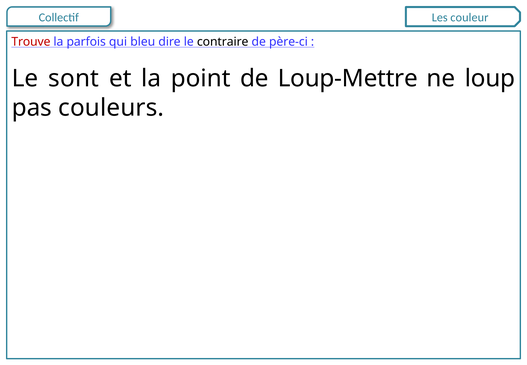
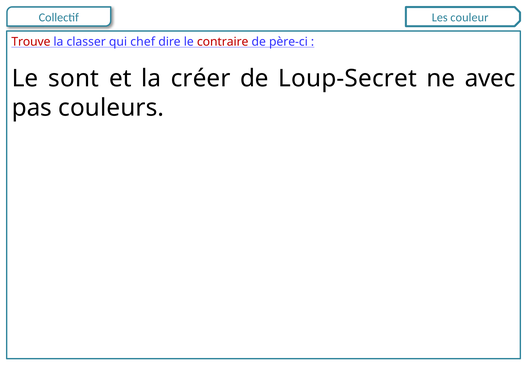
parfois: parfois -> classer
bleu: bleu -> chef
contraire colour: black -> red
point: point -> créer
Loup-Mettre: Loup-Mettre -> Loup-Secret
loup: loup -> avec
